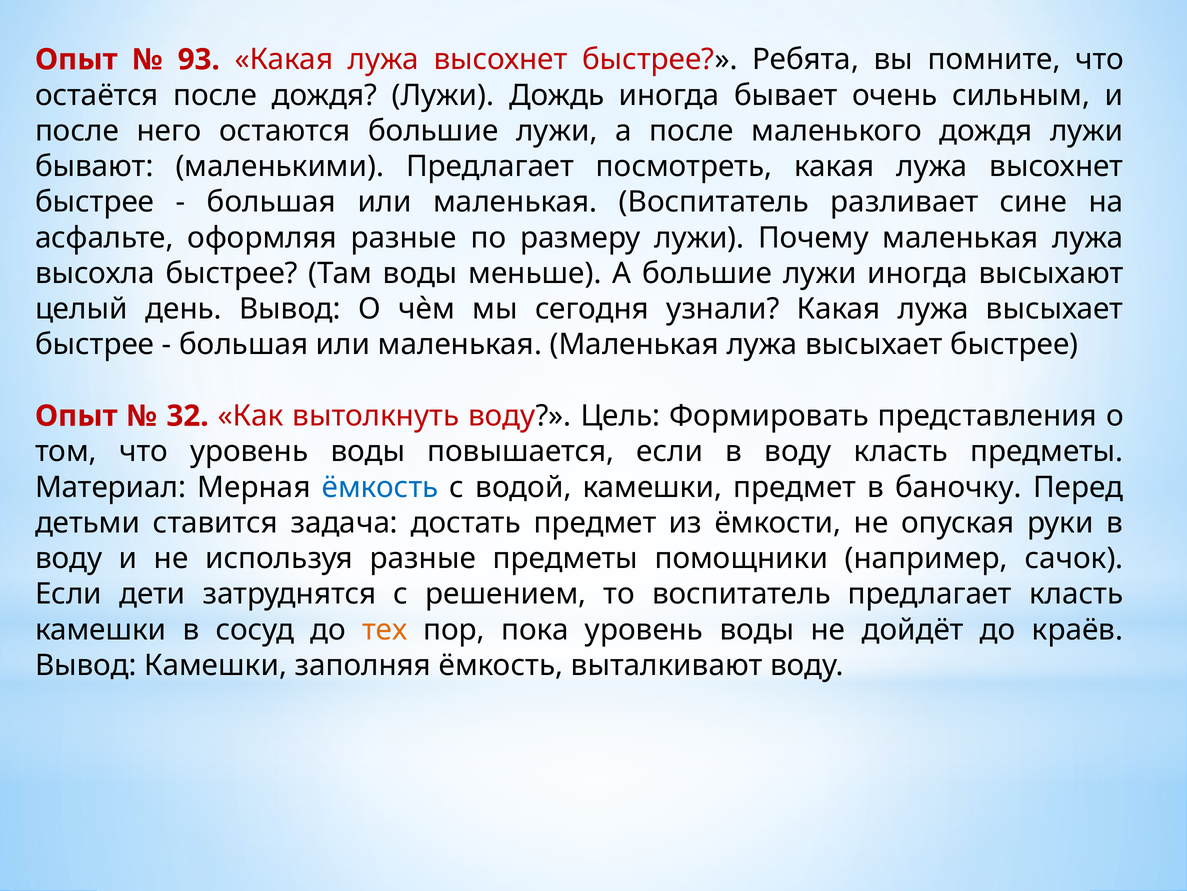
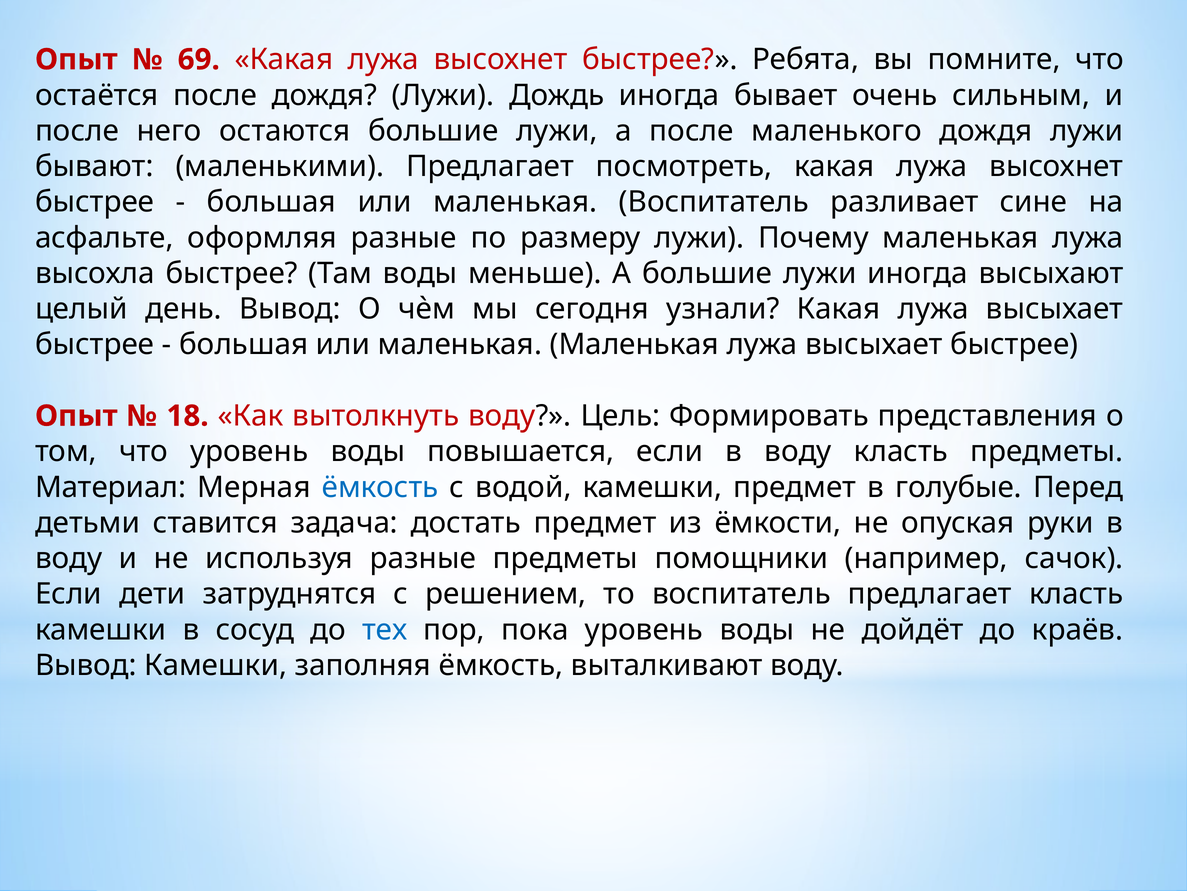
93: 93 -> 69
32: 32 -> 18
баночку: баночку -> голубые
тех colour: orange -> blue
